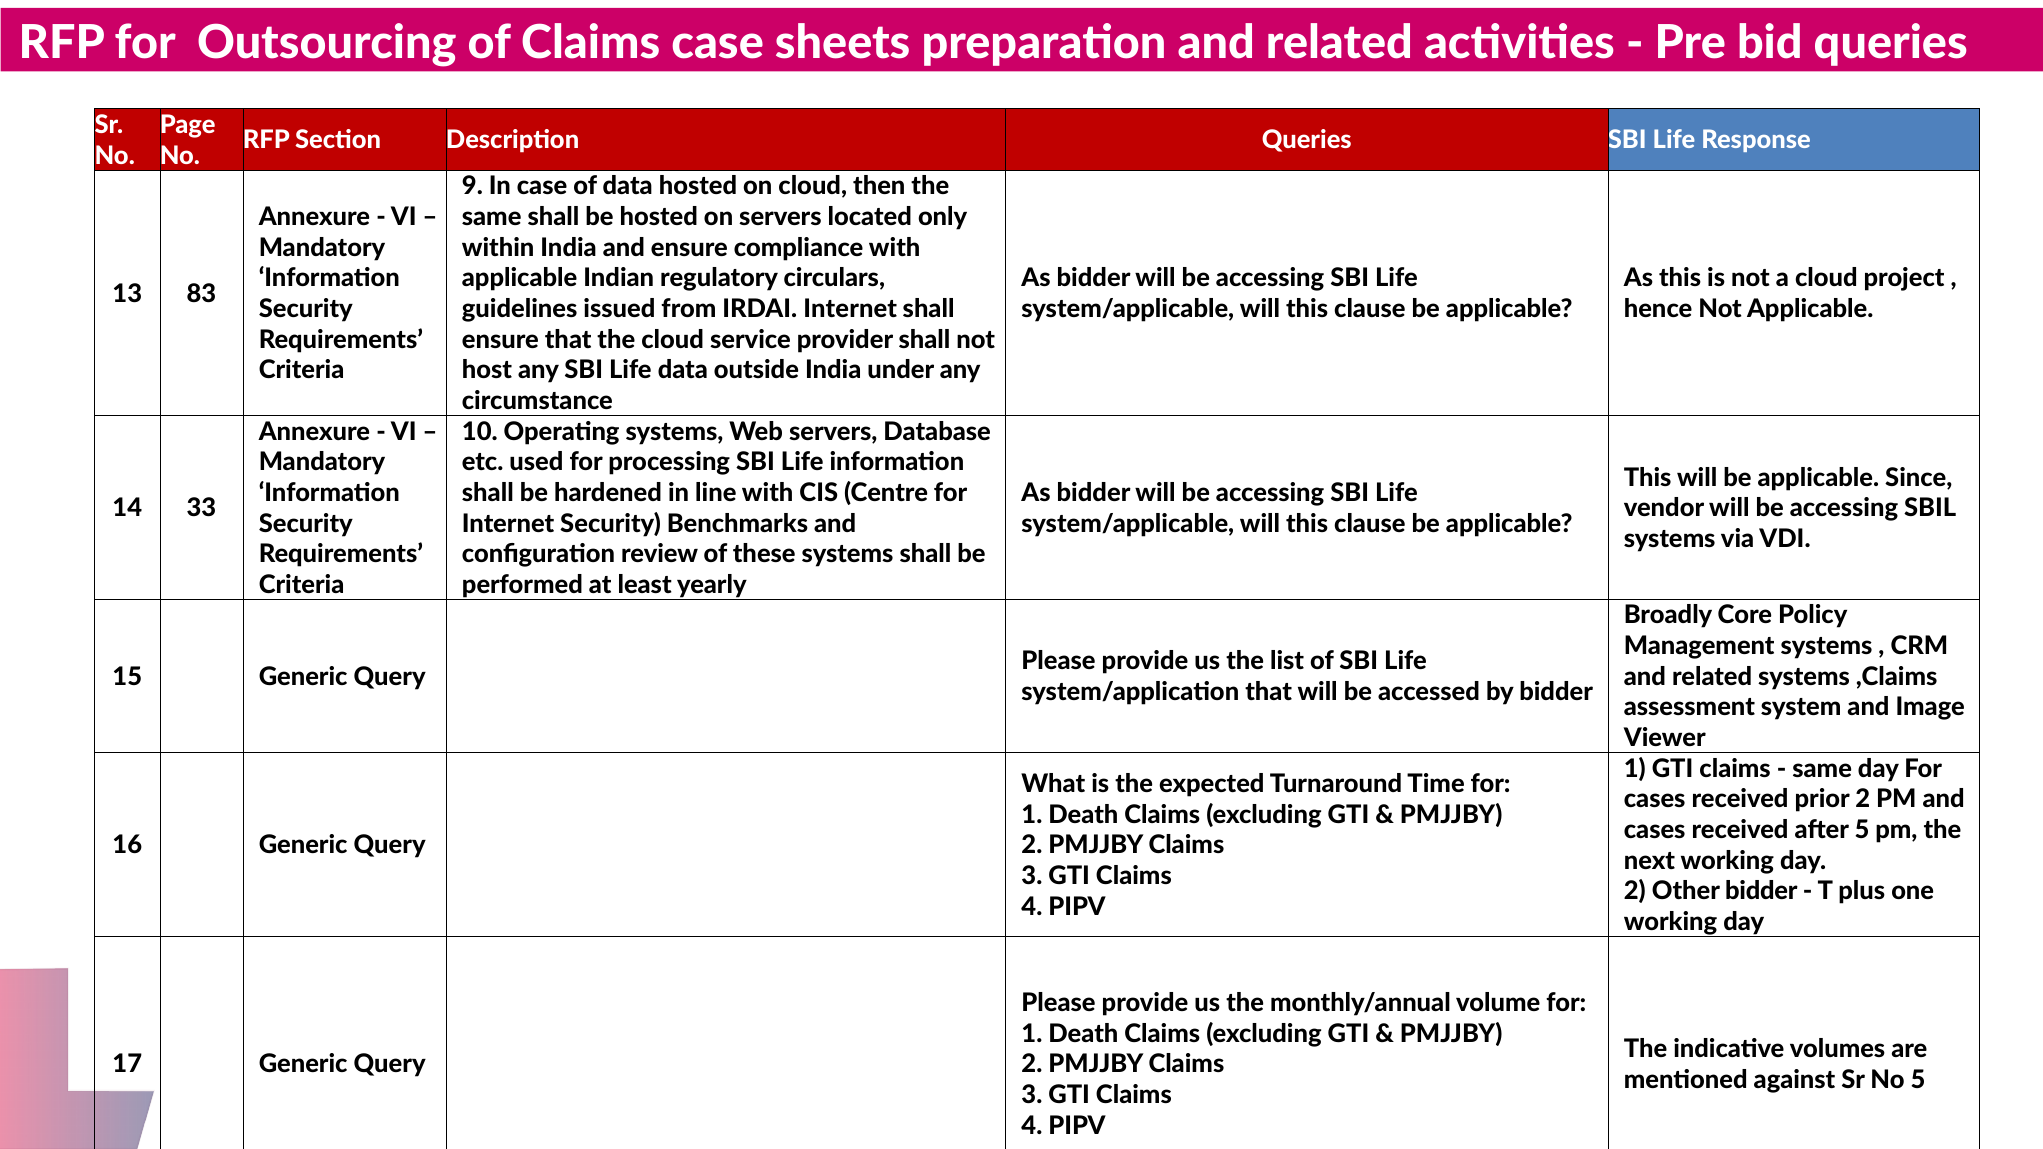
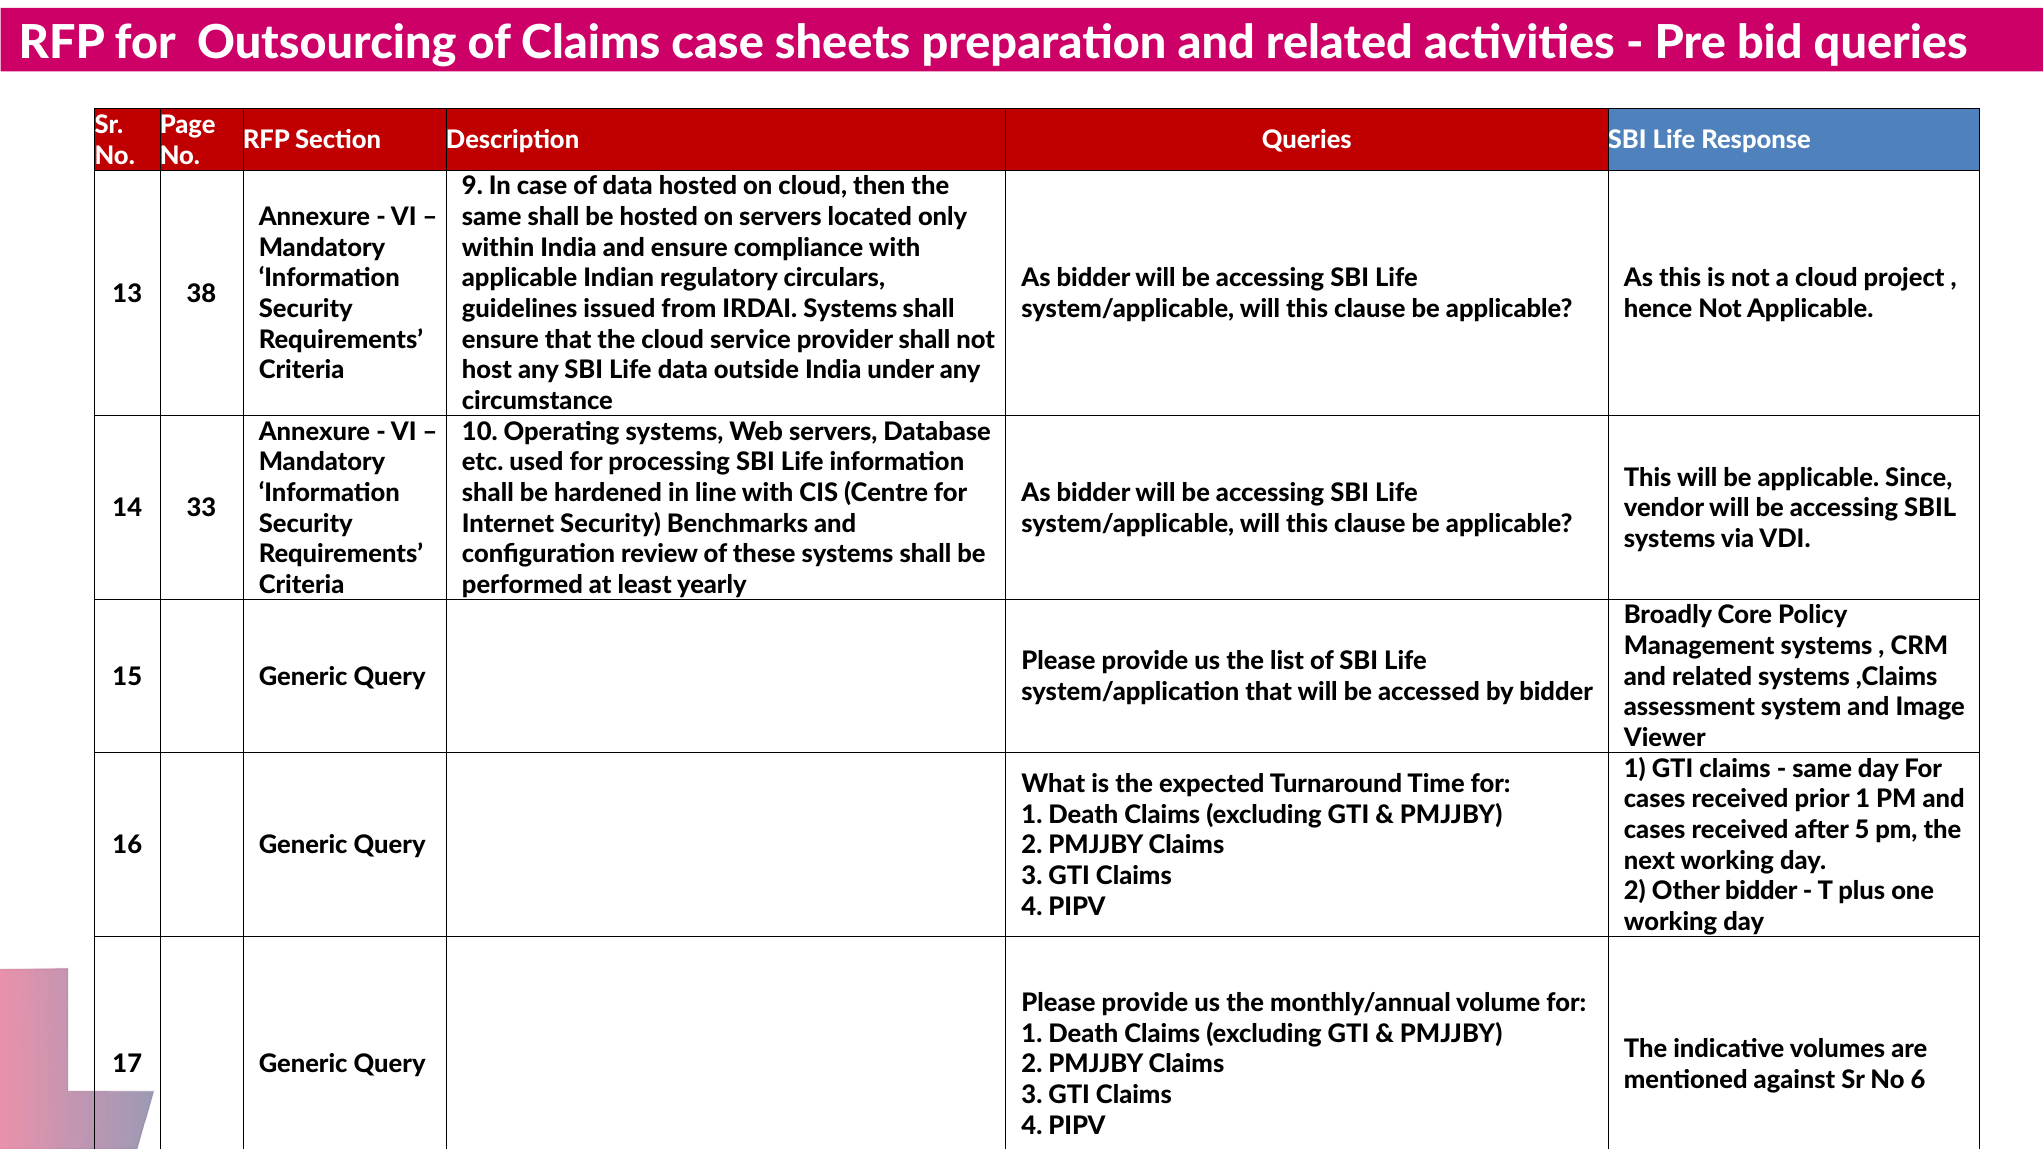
83: 83 -> 38
IRDAI Internet: Internet -> Systems
prior 2: 2 -> 1
No 5: 5 -> 6
